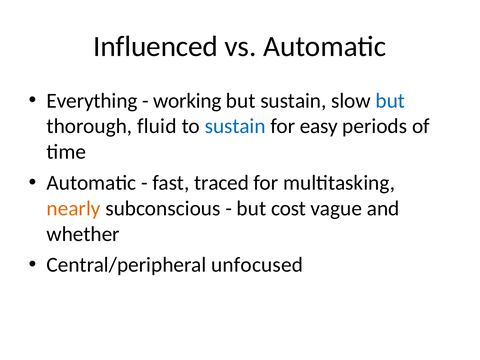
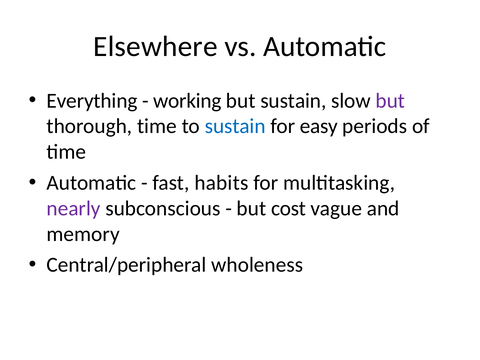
Influenced: Influenced -> Elsewhere
but at (390, 101) colour: blue -> purple
thorough fluid: fluid -> time
traced: traced -> habits
nearly colour: orange -> purple
whether: whether -> memory
unfocused: unfocused -> wholeness
